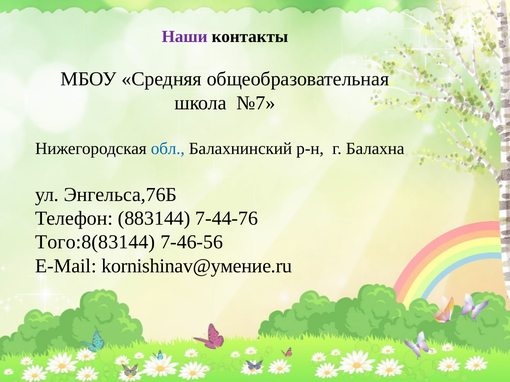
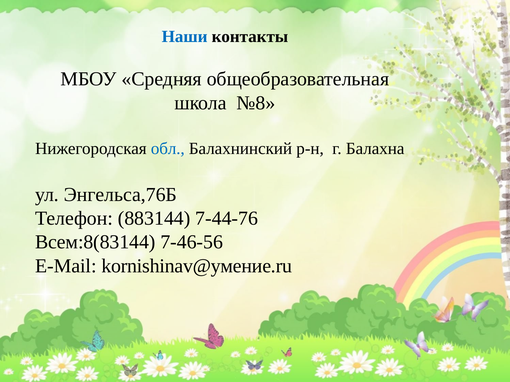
Наши colour: purple -> blue
№7: №7 -> №8
Того:8(83144: Того:8(83144 -> Всем:8(83144
